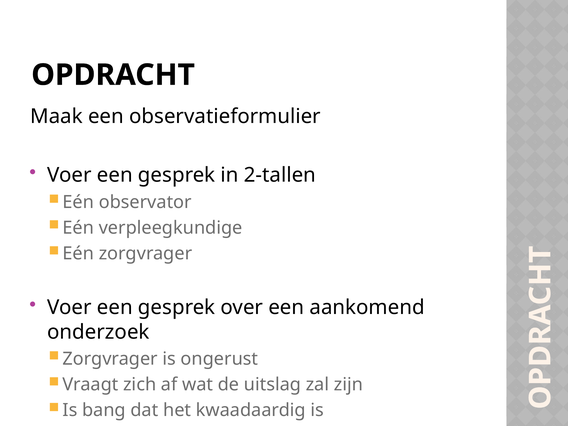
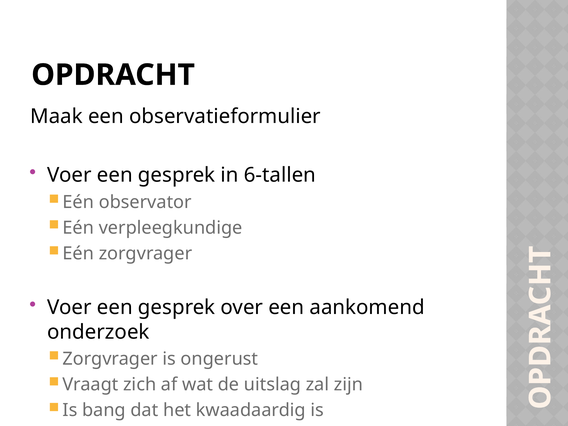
2-tallen: 2-tallen -> 6-tallen
